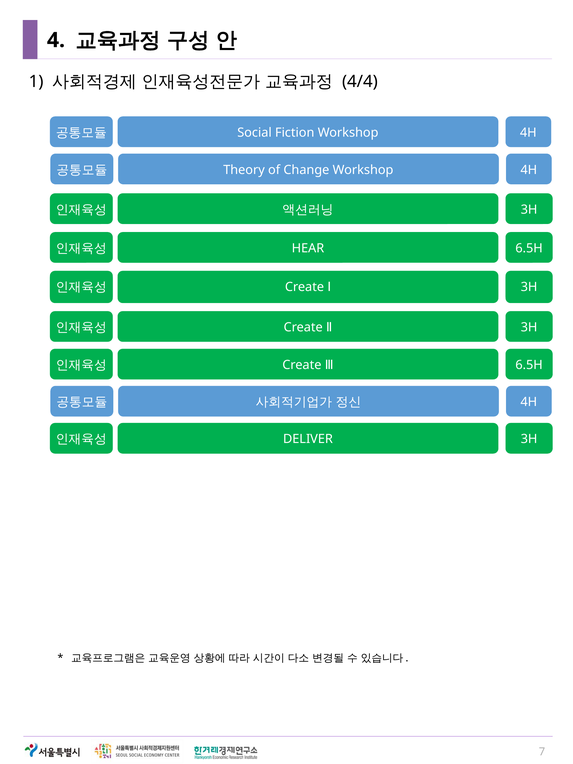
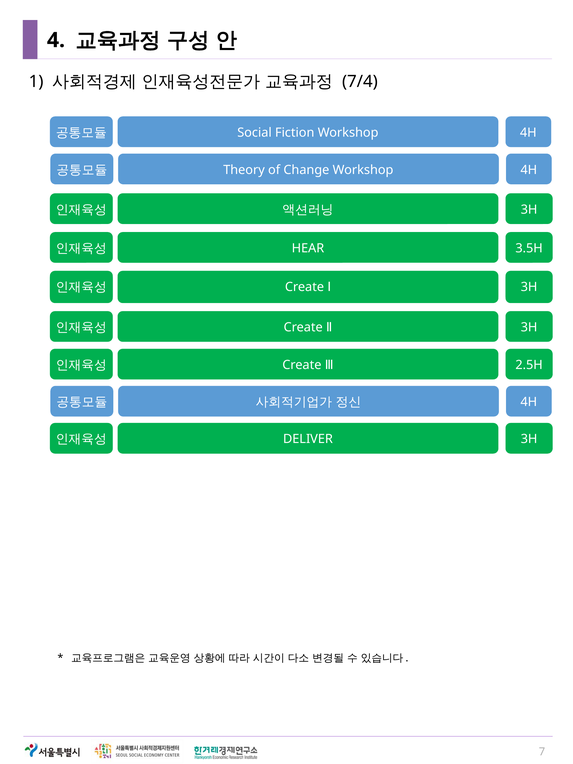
4/4: 4/4 -> 7/4
HEAR 6.5H: 6.5H -> 3.5H
Ⅲ 6.5H: 6.5H -> 2.5H
